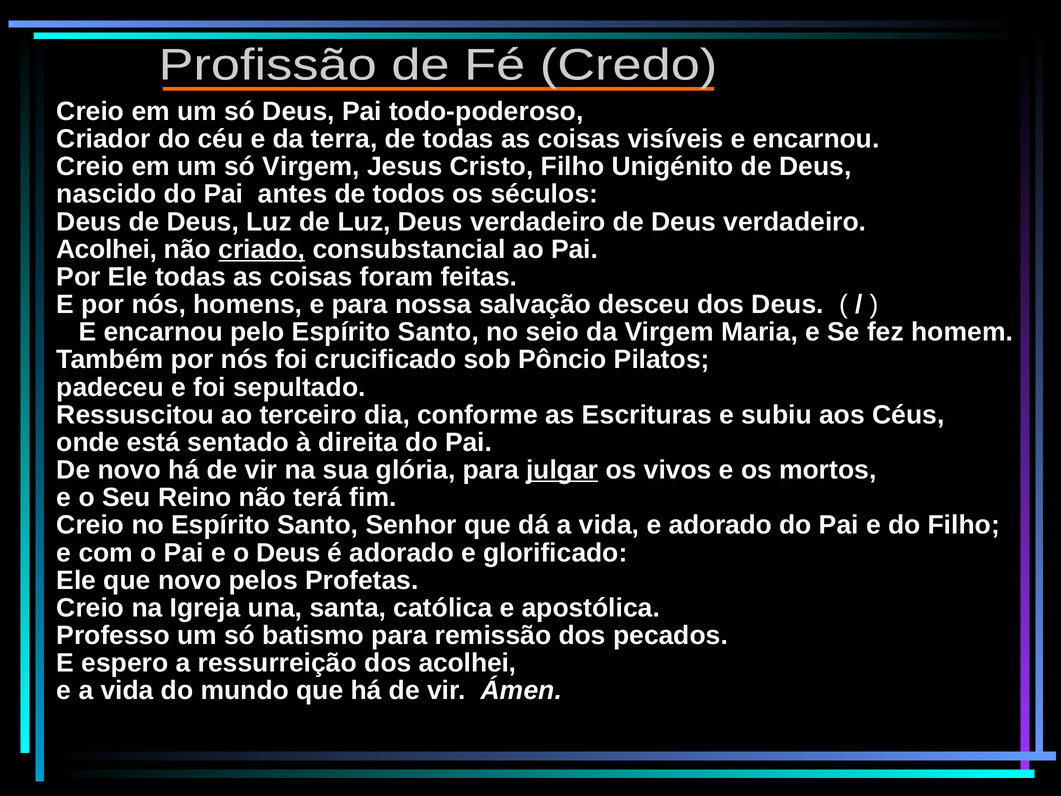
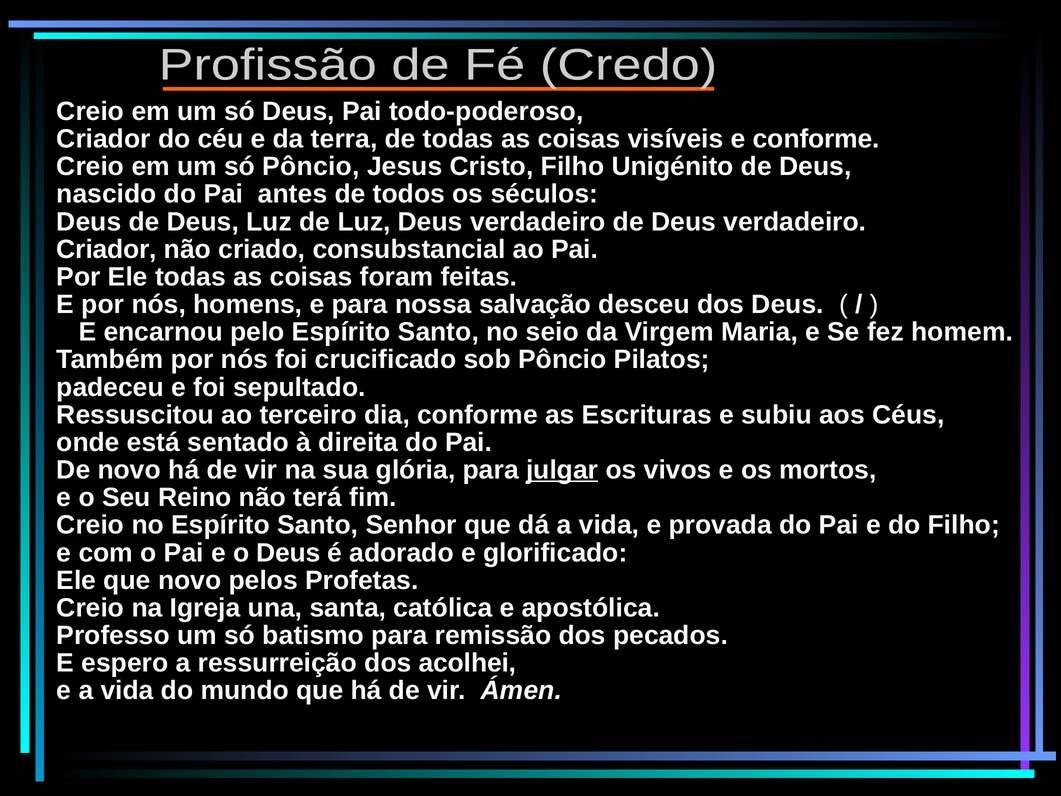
visíveis e encarnou: encarnou -> conforme
só Virgem: Virgem -> Pôncio
Acolhei at (107, 249): Acolhei -> Criador
criado underline: present -> none
e adorado: adorado -> provada
